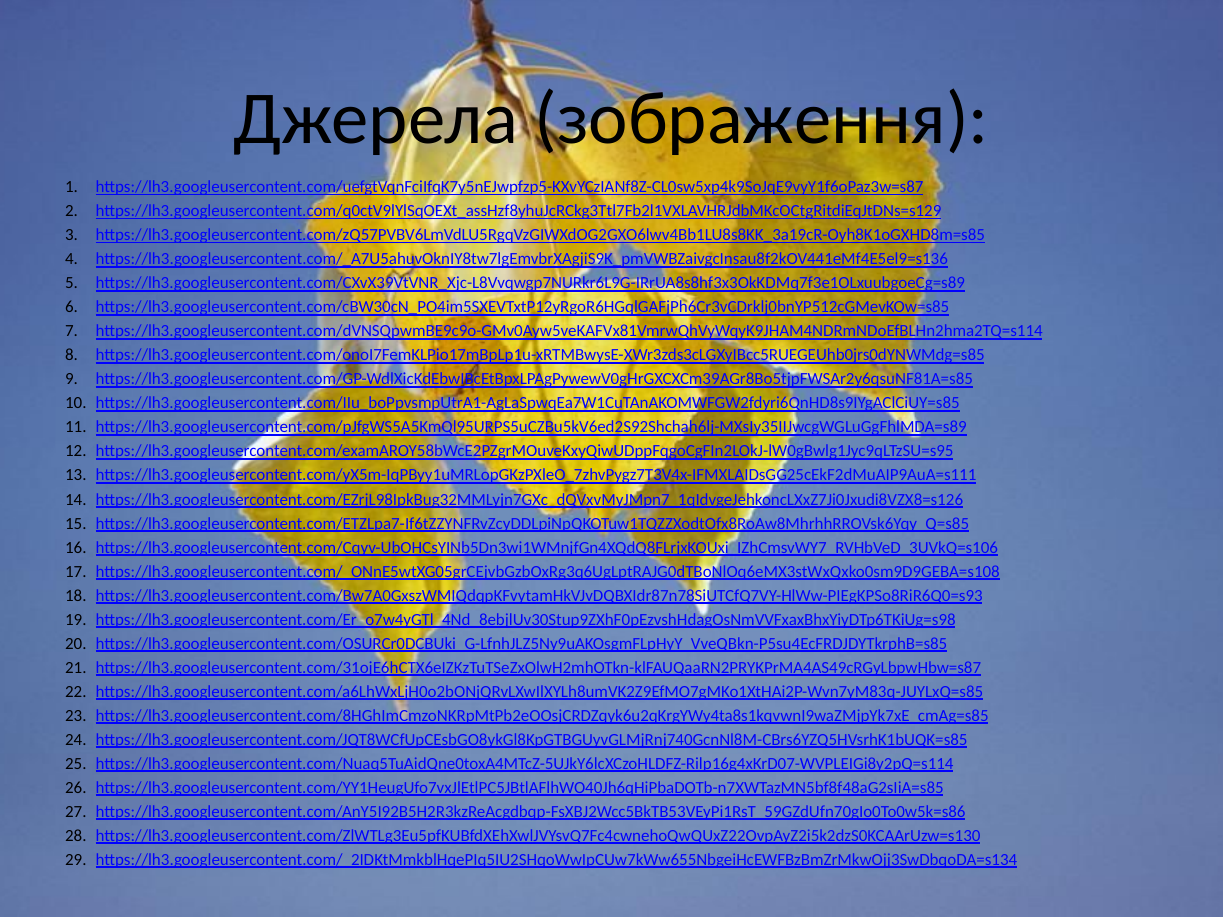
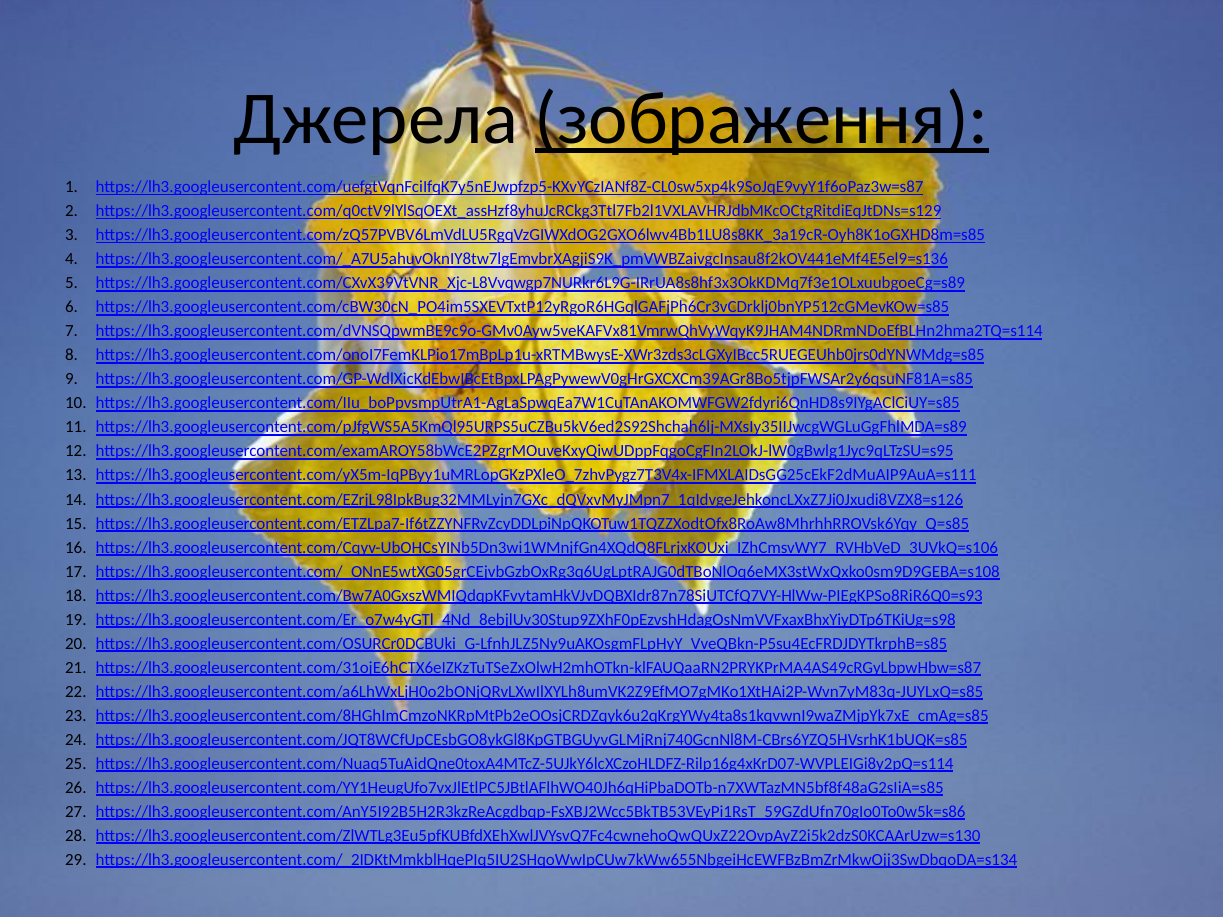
зображення underline: none -> present
